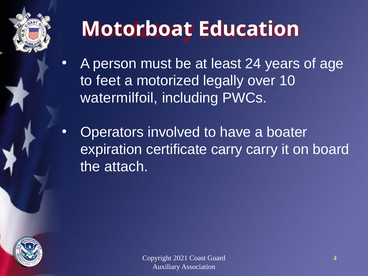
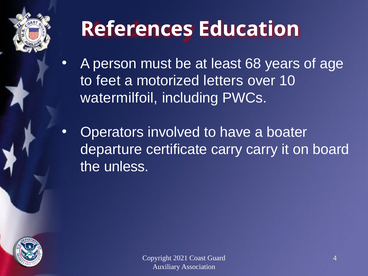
Motorboat: Motorboat -> References
24: 24 -> 68
legally: legally -> letters
expiration: expiration -> departure
attach: attach -> unless
